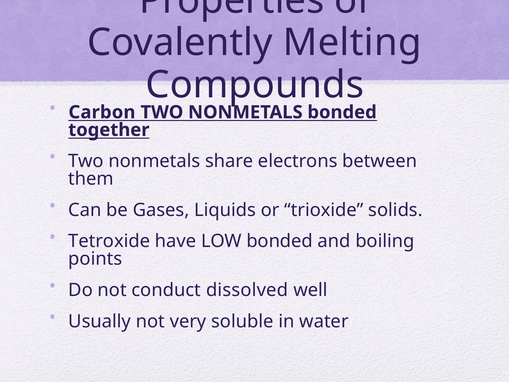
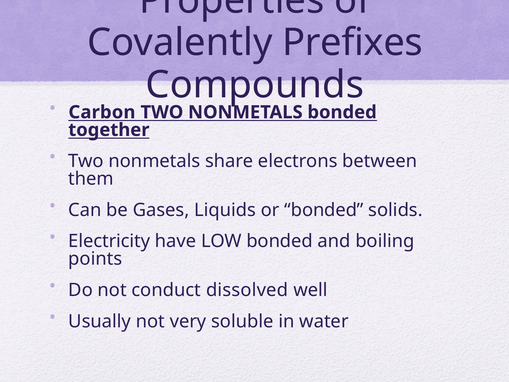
Melting: Melting -> Prefixes
or trioxide: trioxide -> bonded
Tetroxide: Tetroxide -> Electricity
